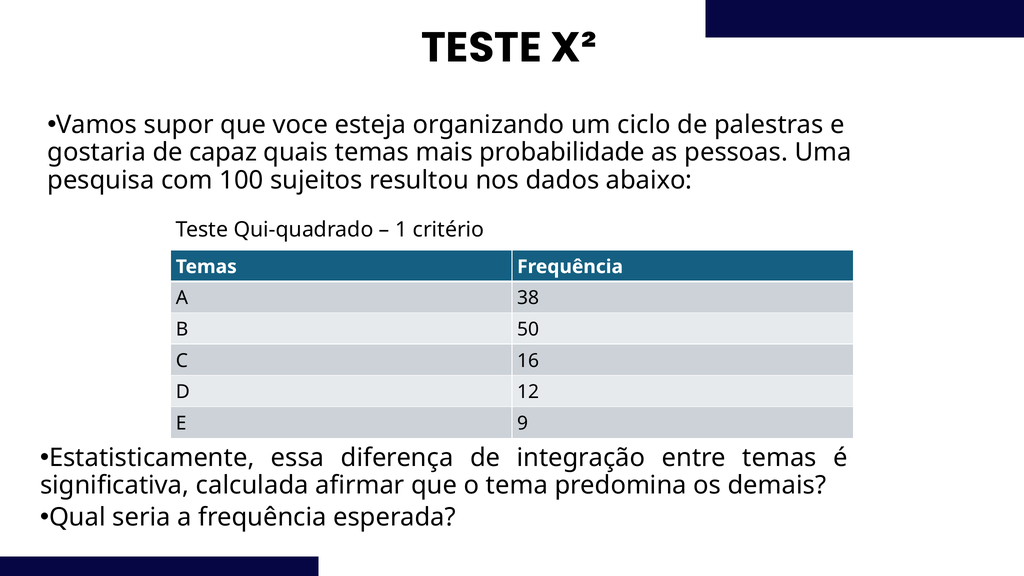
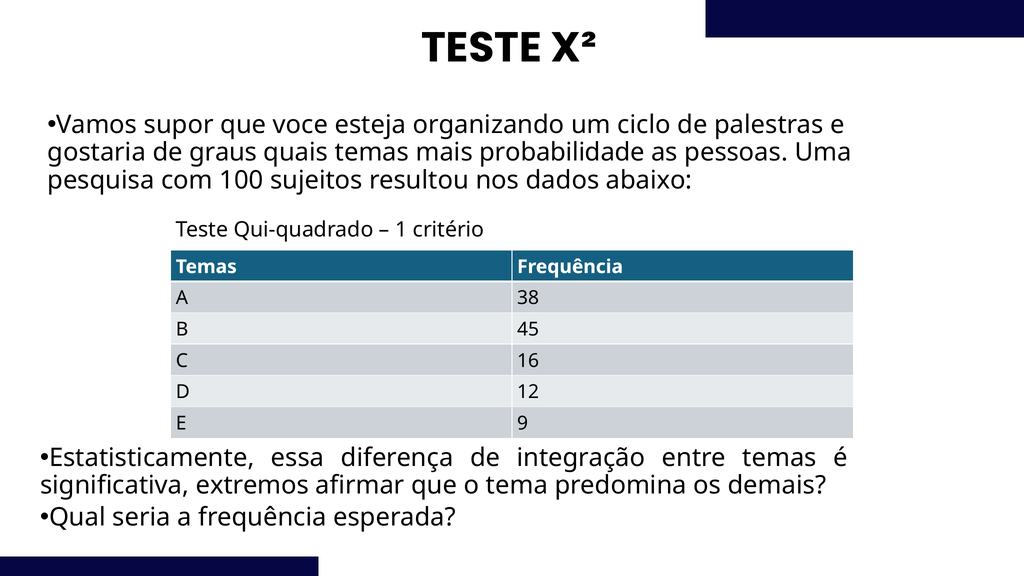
capaz: capaz -> graus
50: 50 -> 45
calculada: calculada -> extremos
